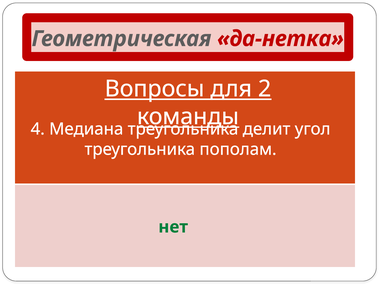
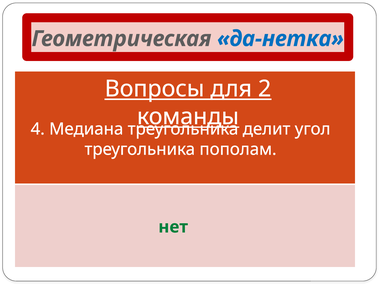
да-нетка colour: red -> blue
